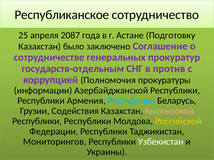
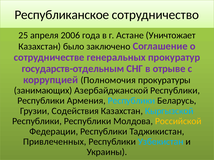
2087: 2087 -> 2006
Подготовку: Подготовку -> Уничтожает
против: против -> отрыве
информации: информации -> занимающих
Кыргызской colour: pink -> light blue
Мониторингов: Мониторингов -> Привлеченных
Узбекистан colour: white -> light blue
